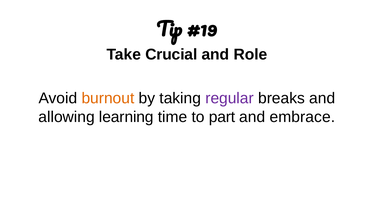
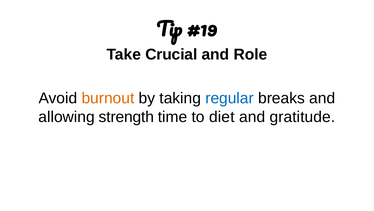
regular colour: purple -> blue
learning: learning -> strength
part: part -> diet
embrace: embrace -> gratitude
